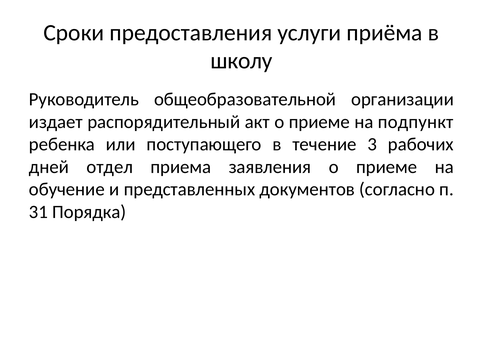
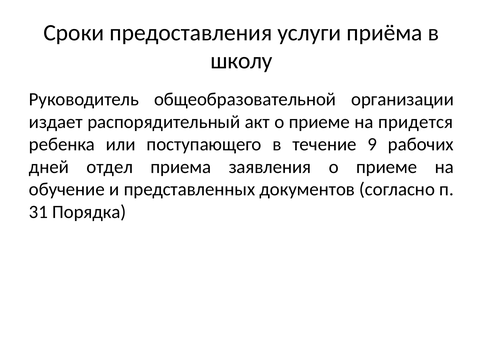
подпункт: подпункт -> придется
3: 3 -> 9
